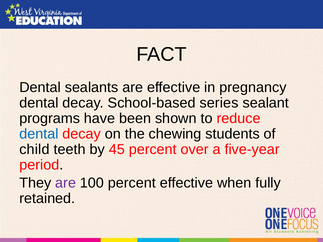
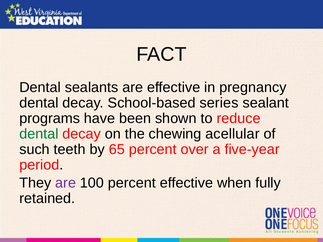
dental at (39, 134) colour: blue -> green
students: students -> acellular
child: child -> such
45: 45 -> 65
